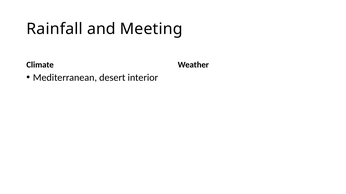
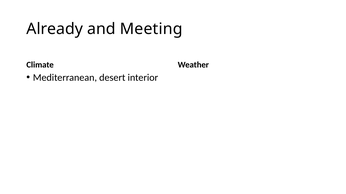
Rainfall: Rainfall -> Already
